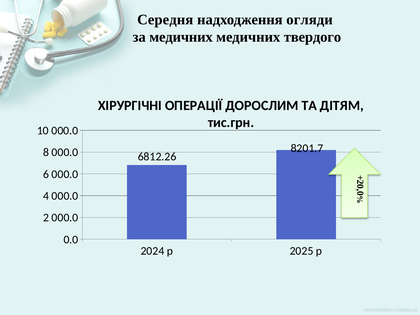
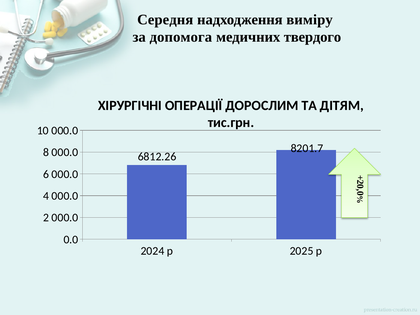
огляди: огляди -> виміру
за медичних: медичних -> допомога
